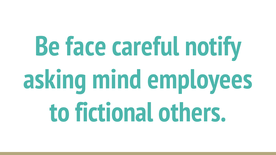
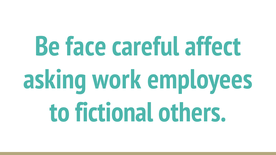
notify: notify -> affect
mind: mind -> work
